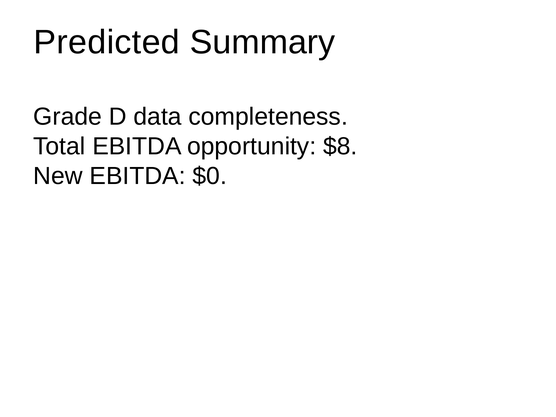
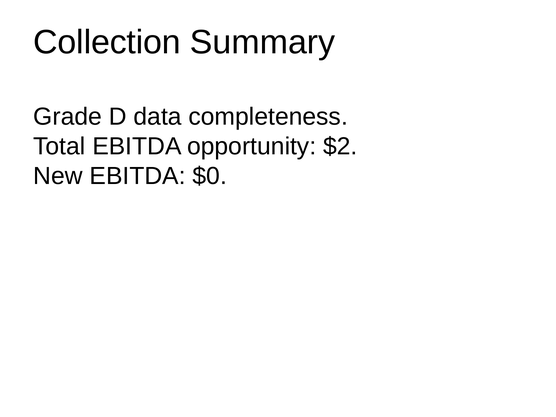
Predicted: Predicted -> Collection
$8: $8 -> $2
